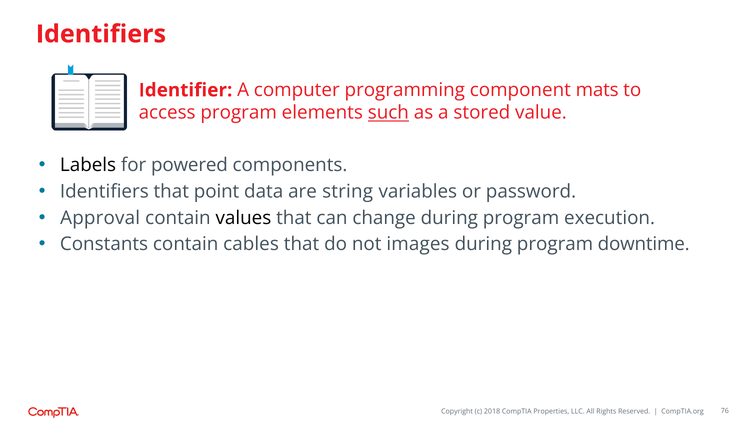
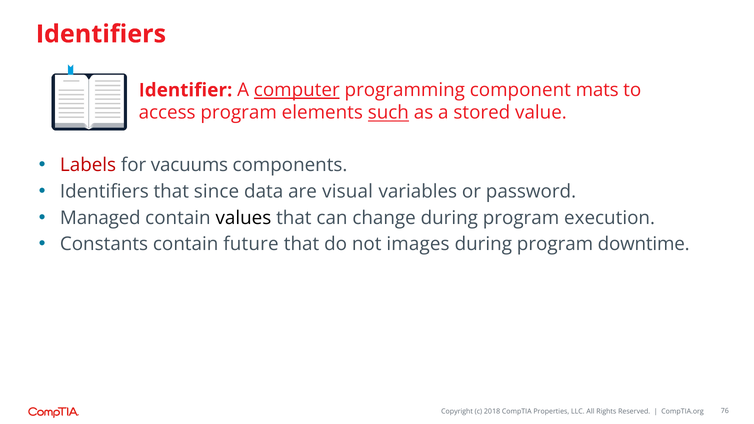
computer underline: none -> present
Labels colour: black -> red
powered: powered -> vacuums
point: point -> since
string: string -> visual
Approval: Approval -> Managed
cables: cables -> future
